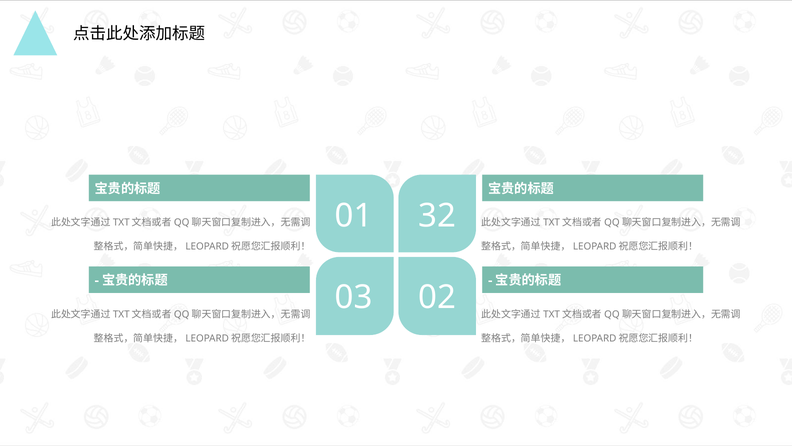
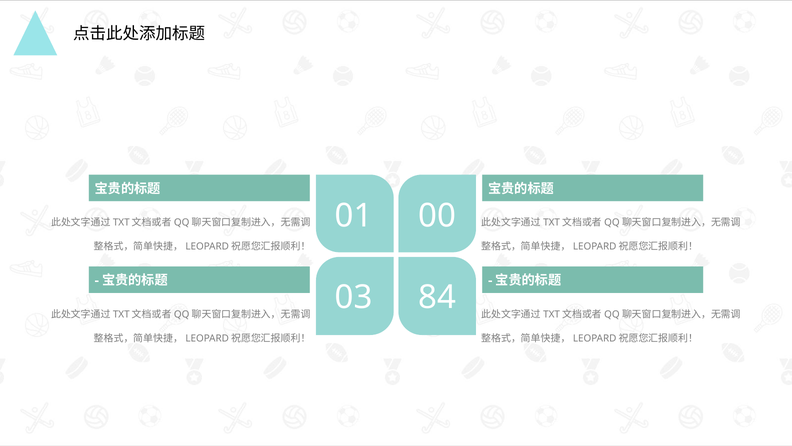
32: 32 -> 00
02: 02 -> 84
